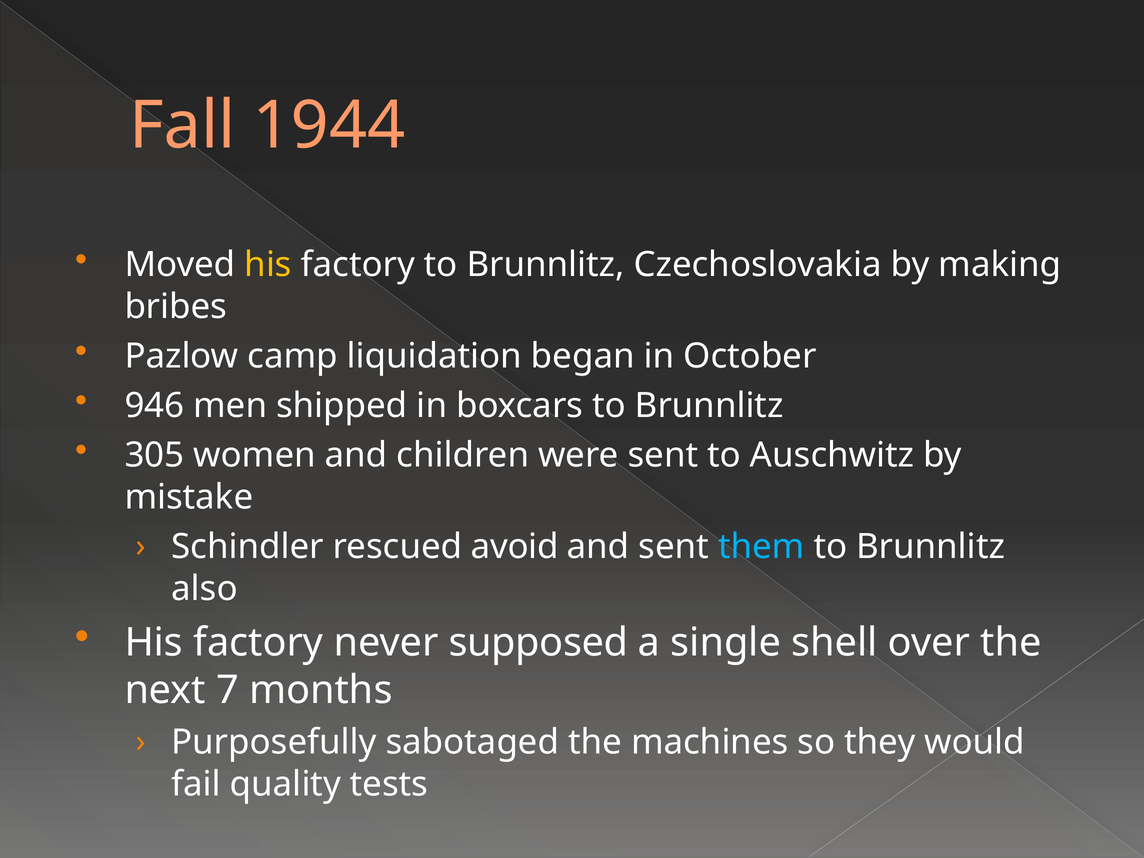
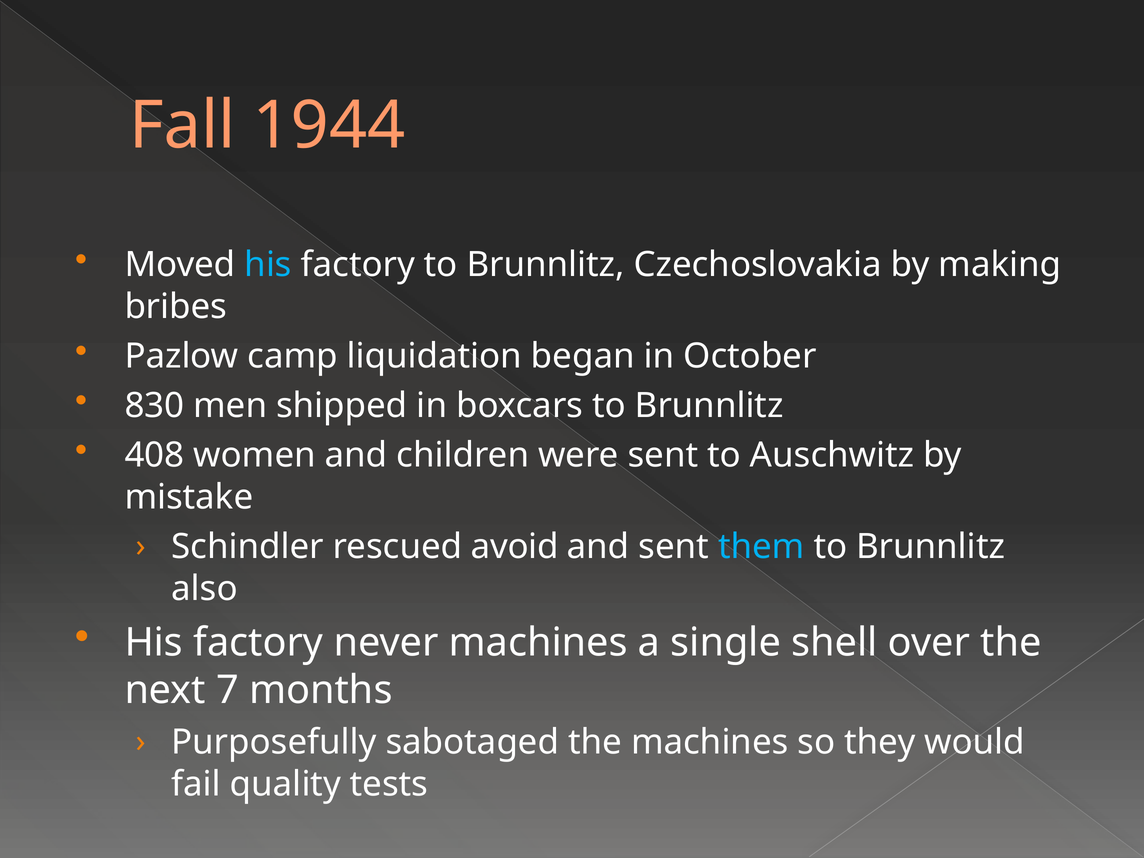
his at (268, 265) colour: yellow -> light blue
946: 946 -> 830
305: 305 -> 408
never supposed: supposed -> machines
